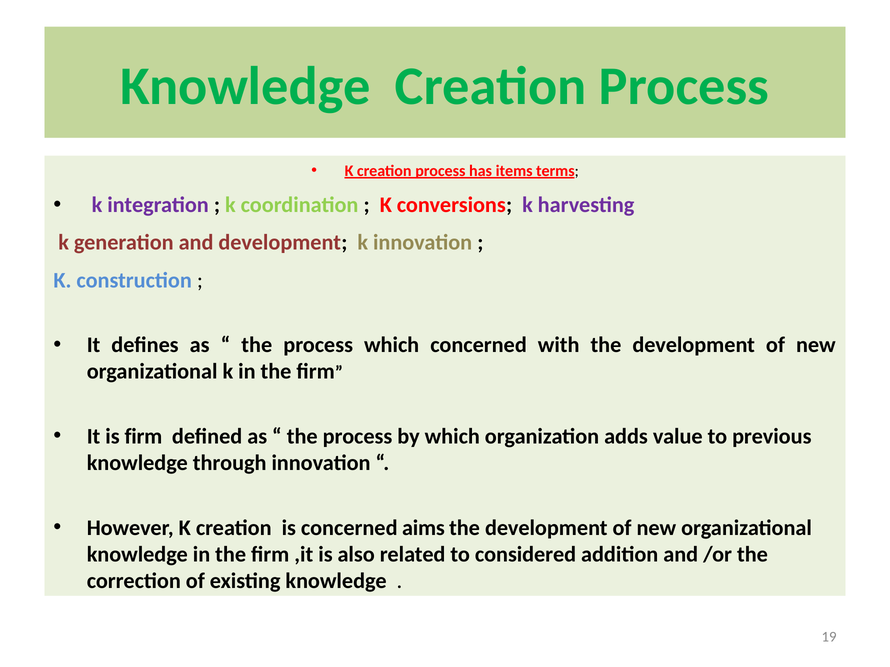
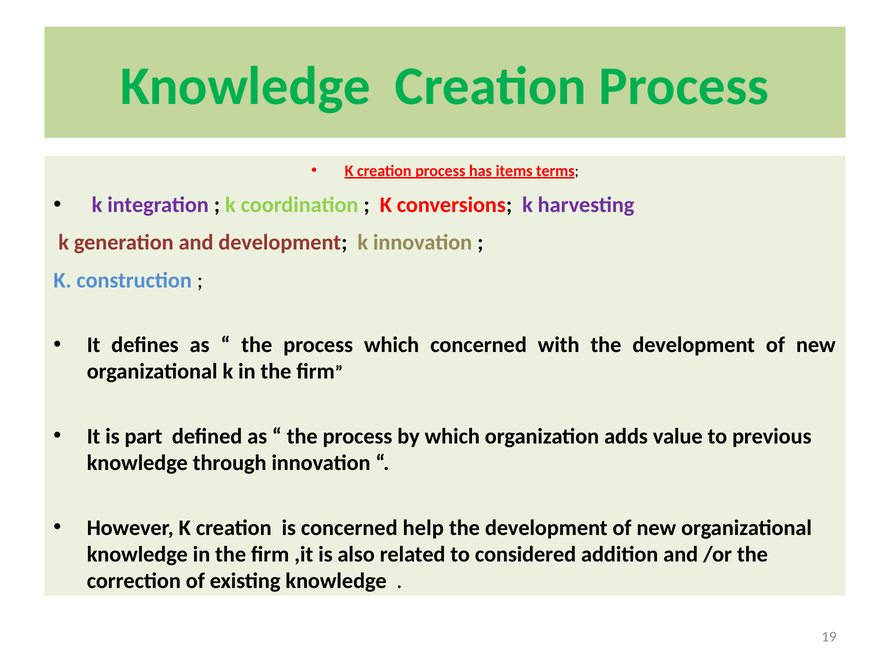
is firm: firm -> part
aims: aims -> help
